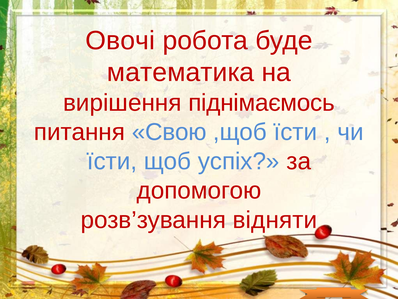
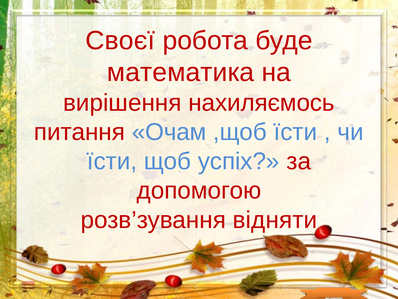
Овочі: Овочі -> Своєї
піднімаємось: піднімаємось -> нахиляємось
Свою: Свою -> Очам
